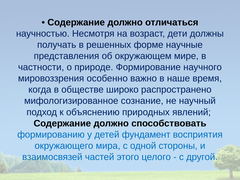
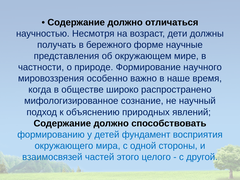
решенных: решенных -> бережного
